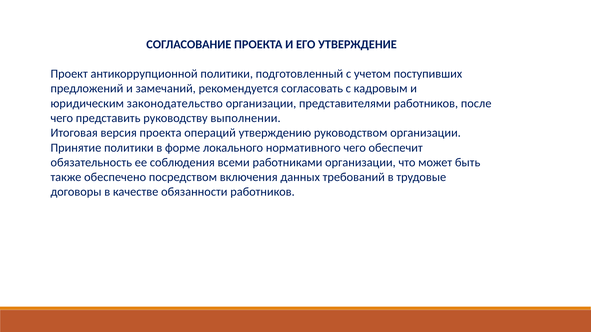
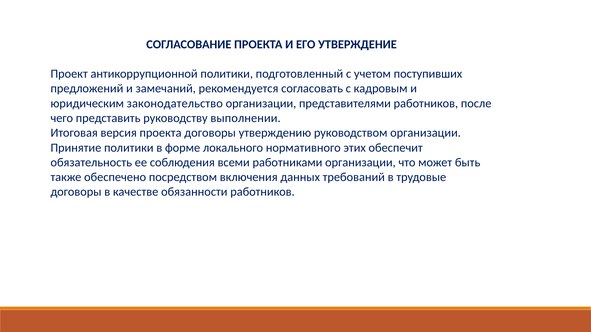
проекта операций: операций -> договоры
нормативного чего: чего -> этих
